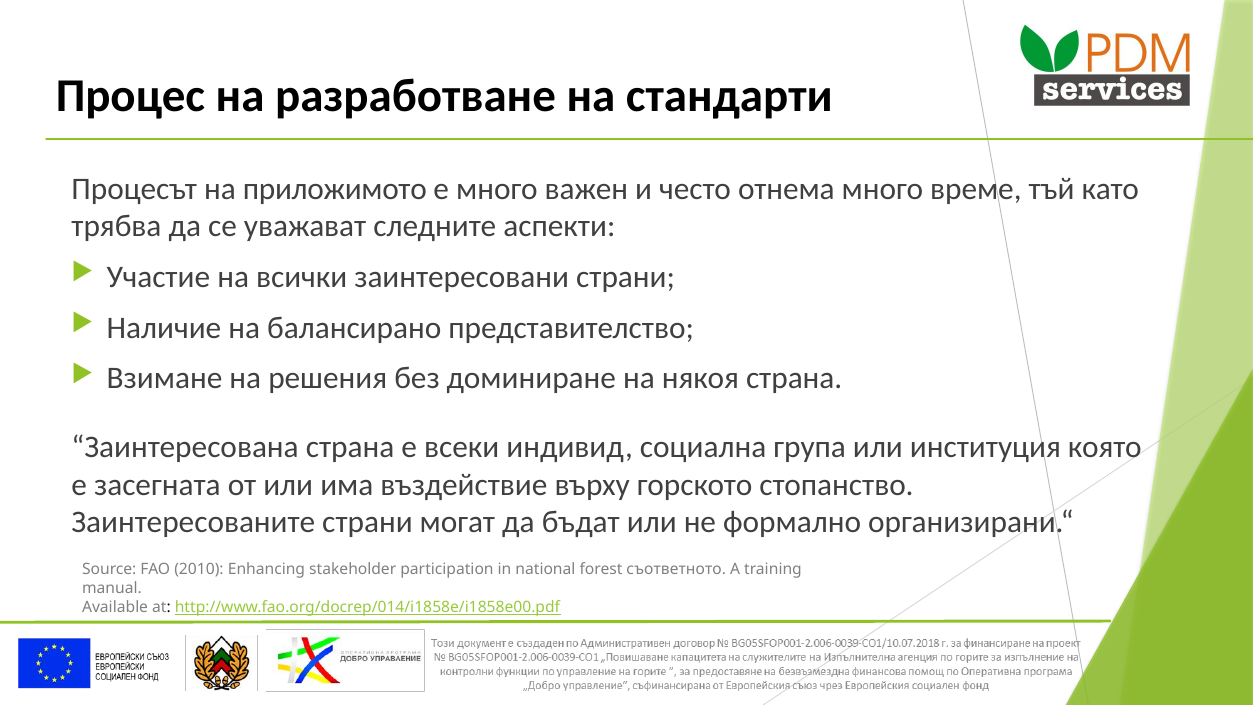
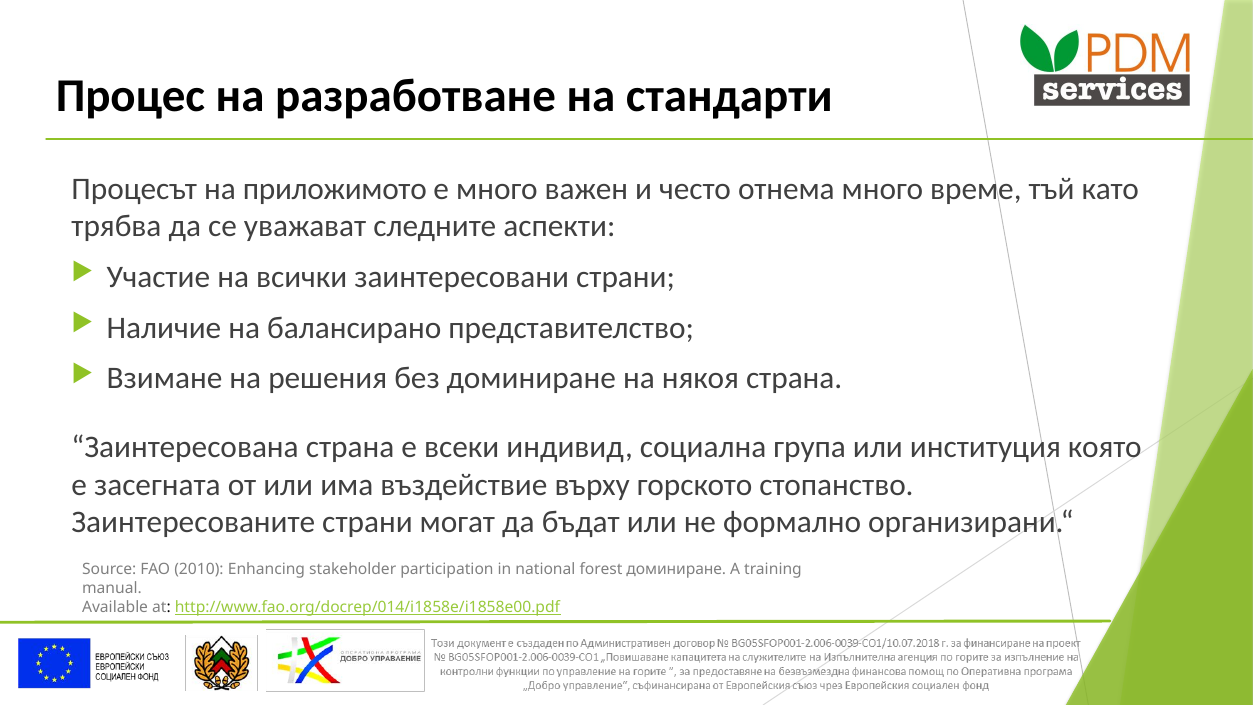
forest съответното: съответното -> доминиране
